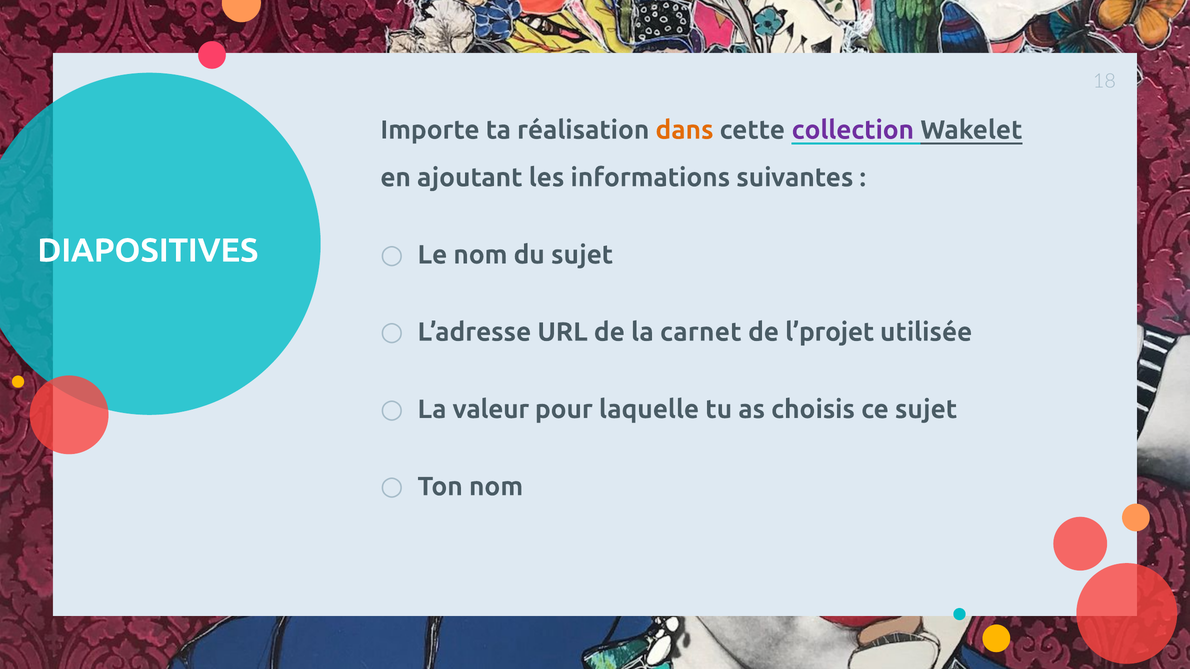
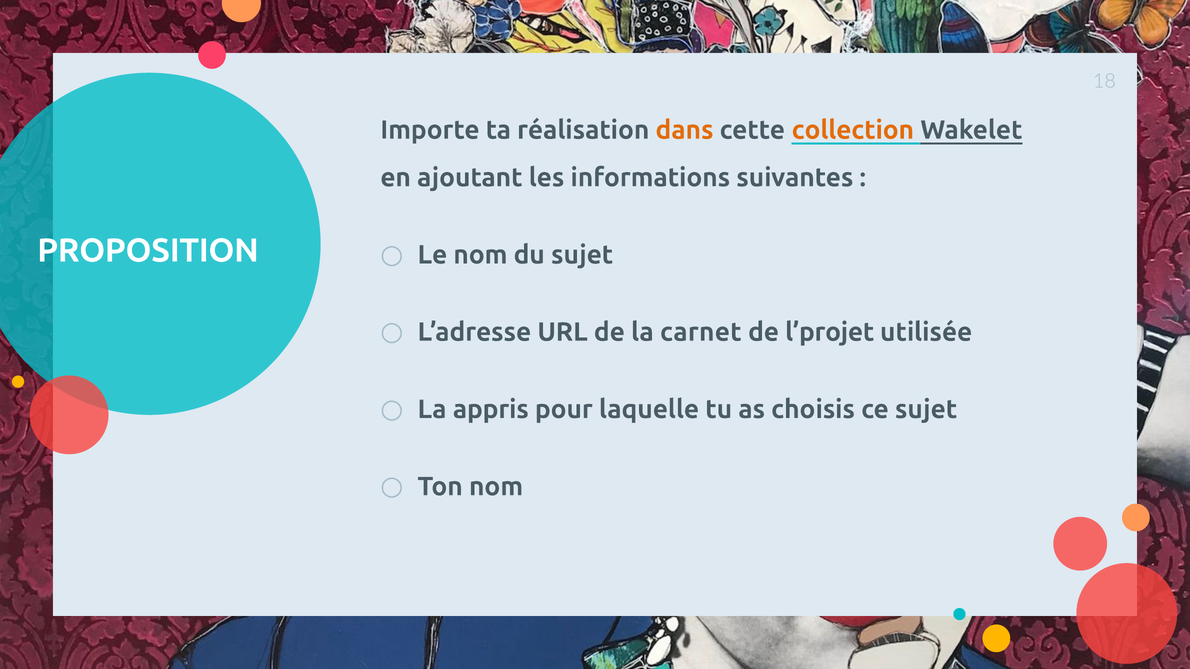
collection colour: purple -> orange
DIAPOSITIVES: DIAPOSITIVES -> PROPOSITION
valeur: valeur -> appris
